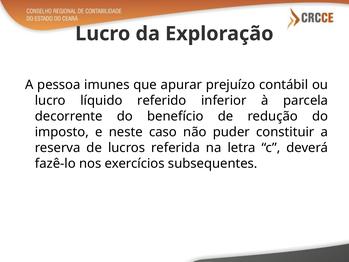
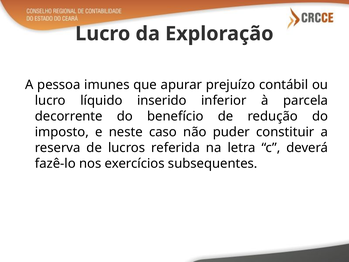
referido: referido -> inserido
